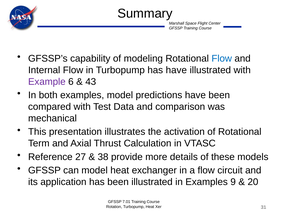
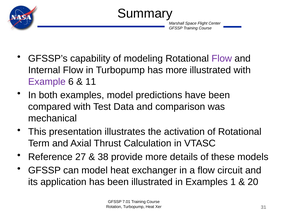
Flow at (222, 58) colour: blue -> purple
has have: have -> more
43: 43 -> 11
9: 9 -> 1
